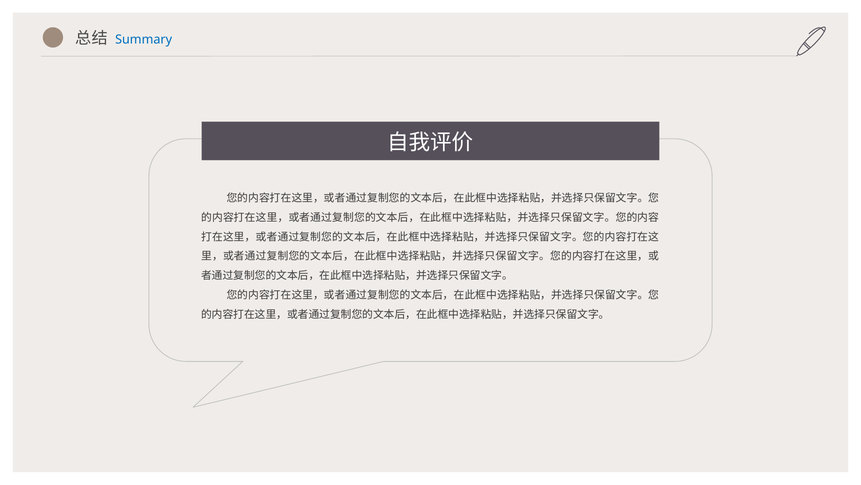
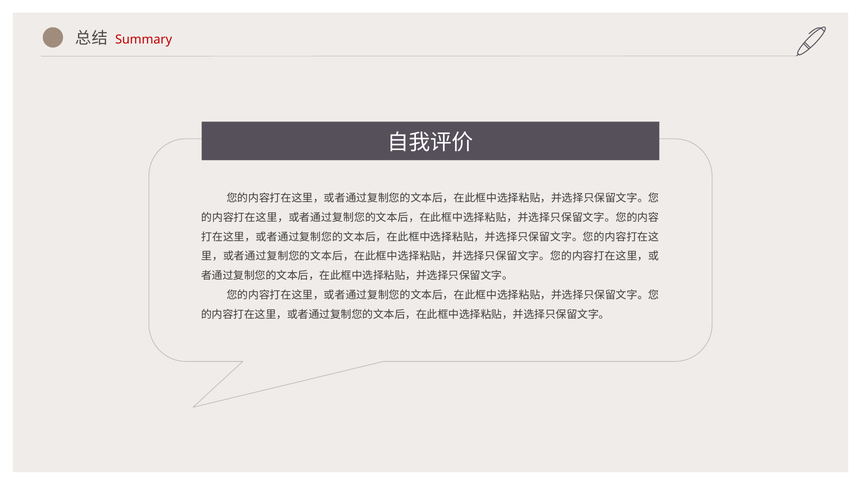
Summary colour: blue -> red
